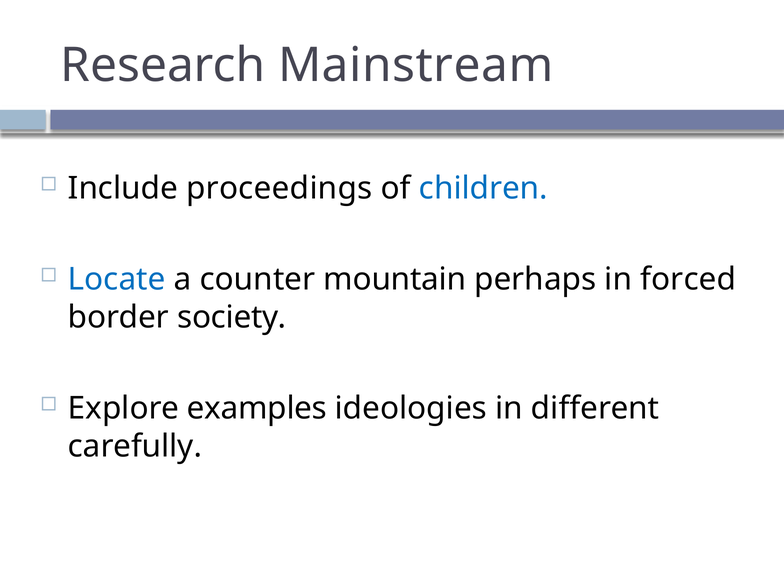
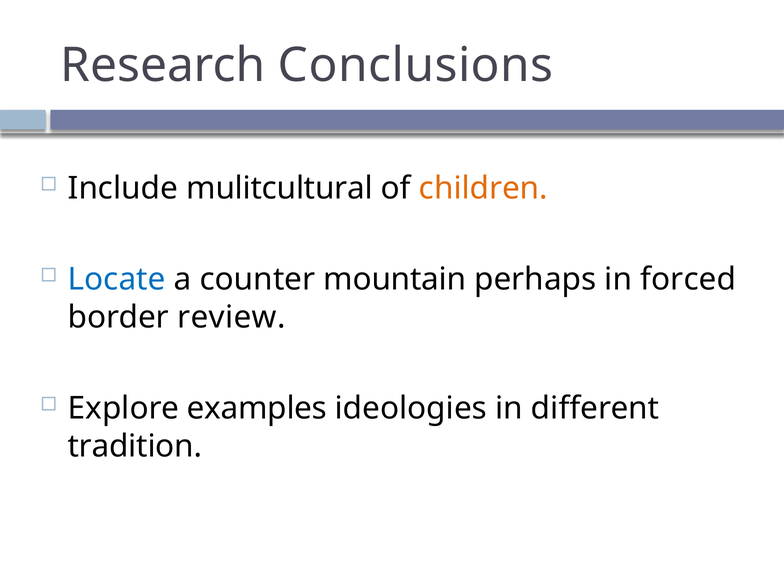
Mainstream: Mainstream -> Conclusions
proceedings: proceedings -> mulitcultural
children colour: blue -> orange
society: society -> review
carefully: carefully -> tradition
